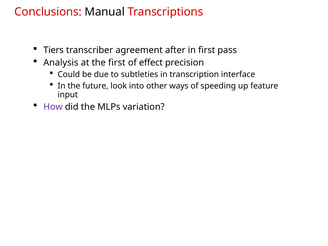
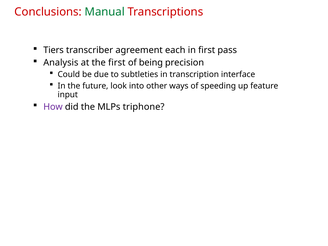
Manual colour: black -> green
after: after -> each
effect: effect -> being
variation: variation -> triphone
